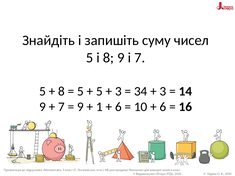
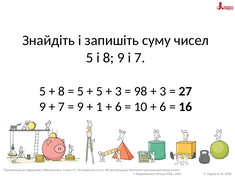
34: 34 -> 98
14: 14 -> 27
